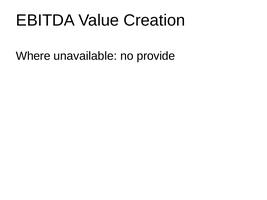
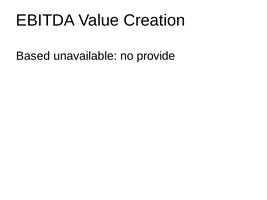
Where: Where -> Based
